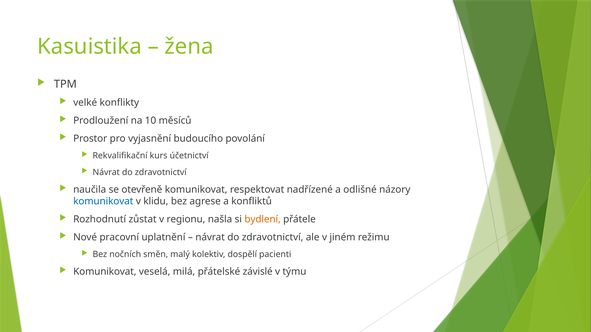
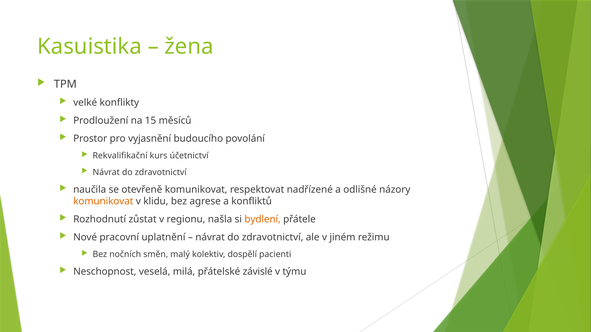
10: 10 -> 15
komunikovat at (103, 202) colour: blue -> orange
Komunikovat at (105, 272): Komunikovat -> Neschopnost
